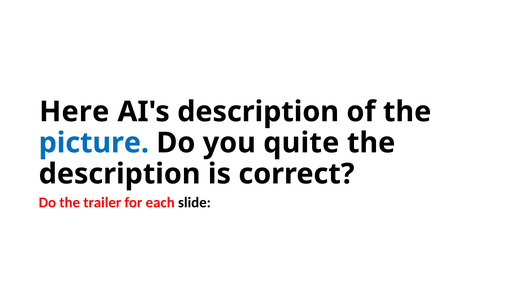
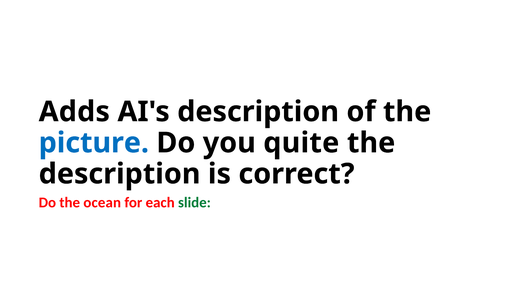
Here: Here -> Adds
trailer: trailer -> ocean
slide colour: black -> green
